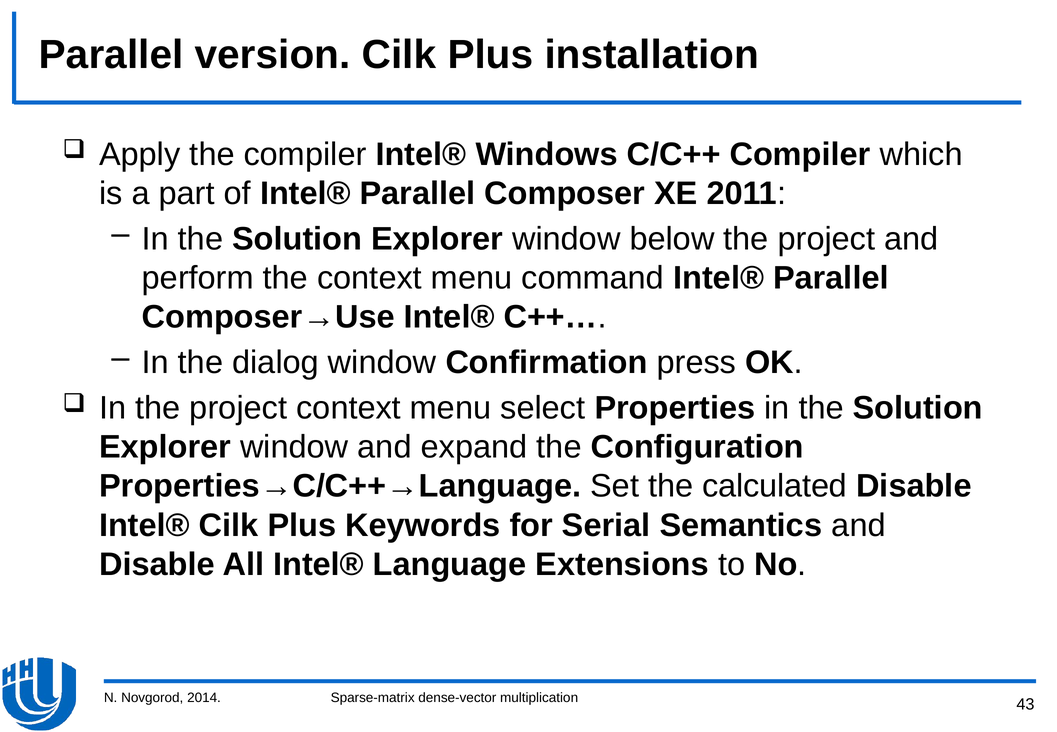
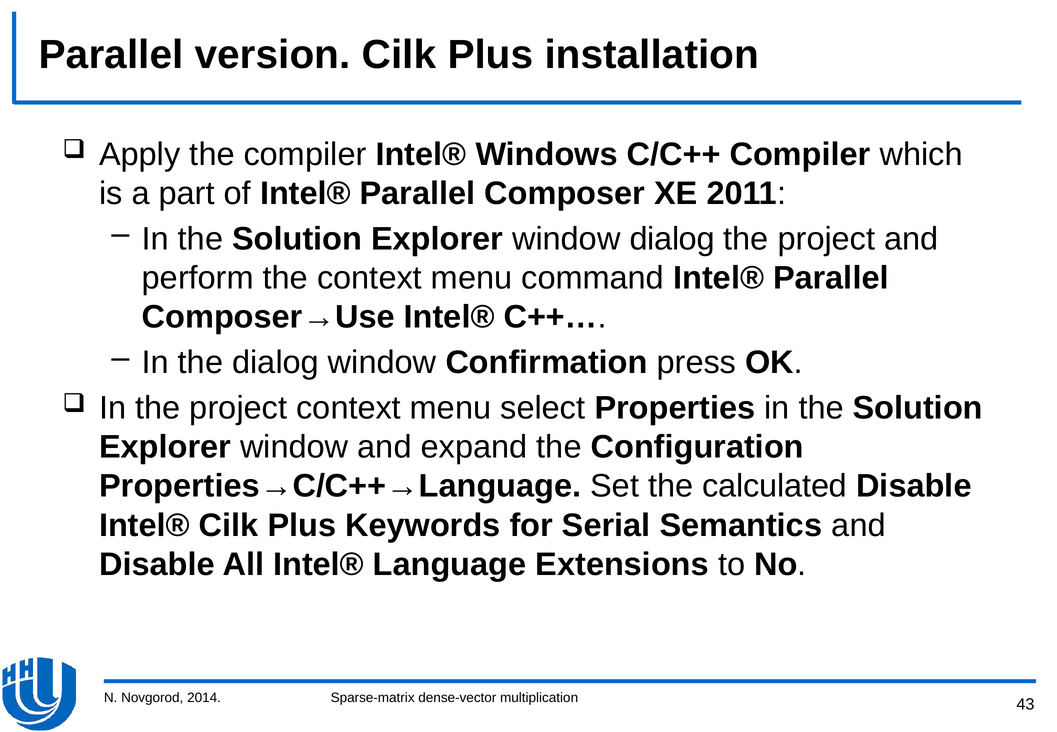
window below: below -> dialog
